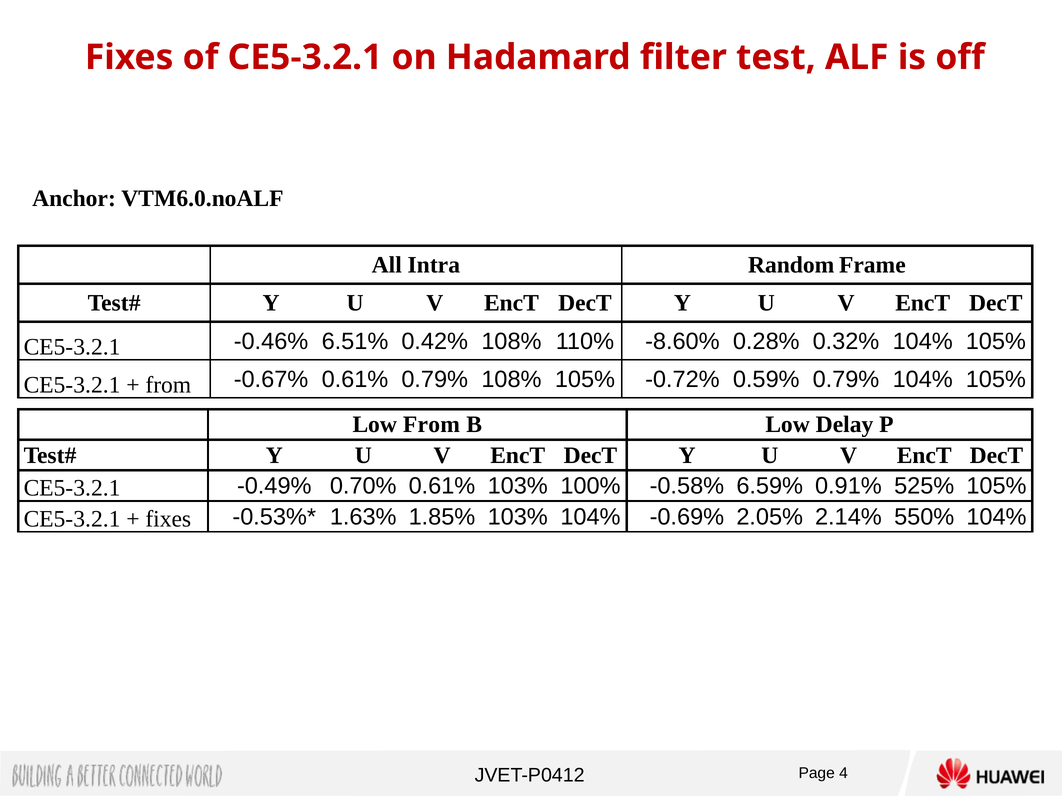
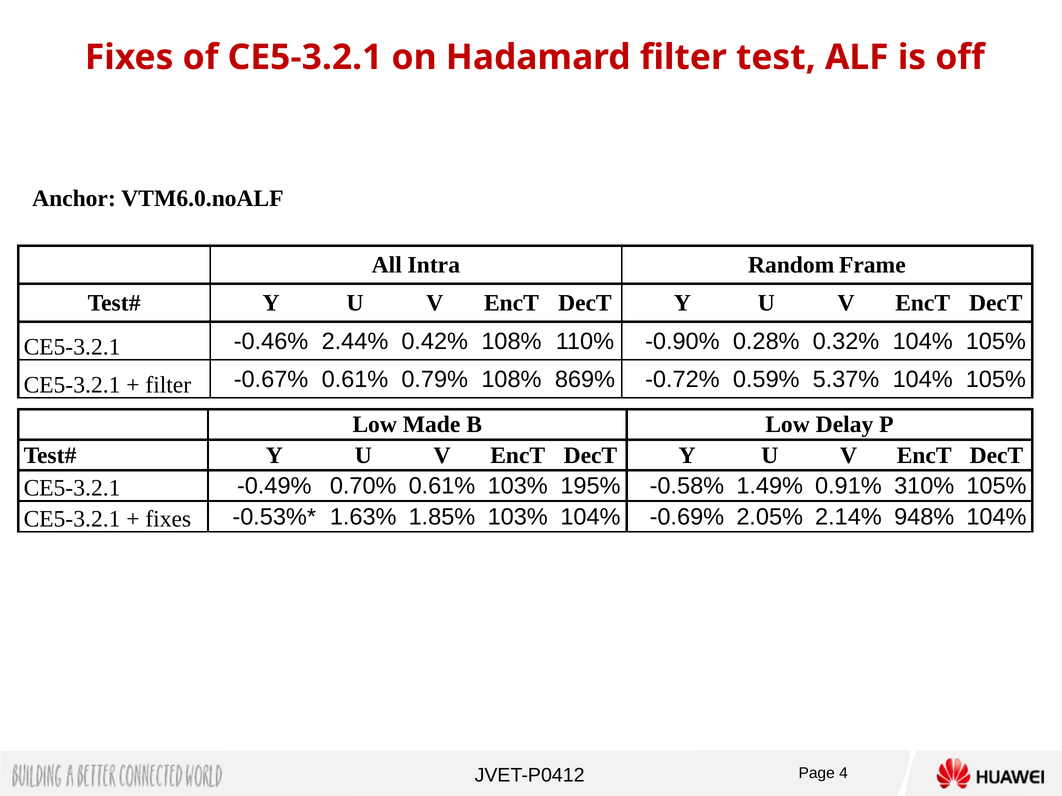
6.51%: 6.51% -> 2.44%
-8.60%: -8.60% -> -0.90%
from at (168, 385): from -> filter
108% 105%: 105% -> 869%
0.59% 0.79%: 0.79% -> 5.37%
Low From: From -> Made
100%: 100% -> 195%
6.59%: 6.59% -> 1.49%
525%: 525% -> 310%
550%: 550% -> 948%
